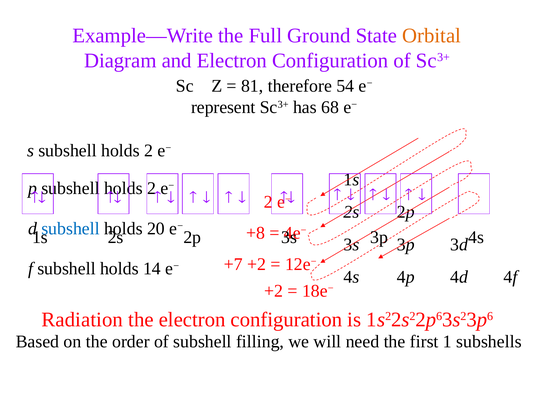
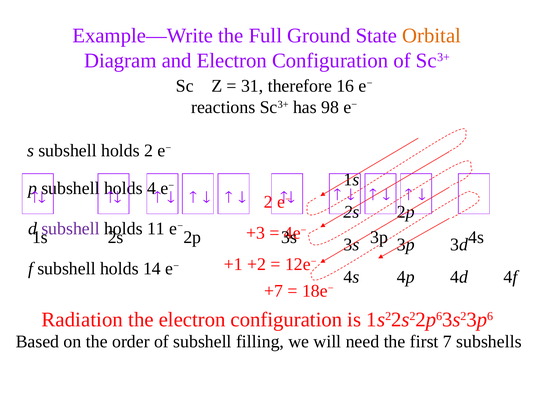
81: 81 -> 31
54: 54 -> 16
represent: represent -> reactions
68: 68 -> 98
2 at (152, 188): 2 -> 4
subshell at (71, 228) colour: blue -> purple
20: 20 -> 11
+8: +8 -> +3
+7: +7 -> +1
+2 at (274, 291): +2 -> +7
1: 1 -> 7
